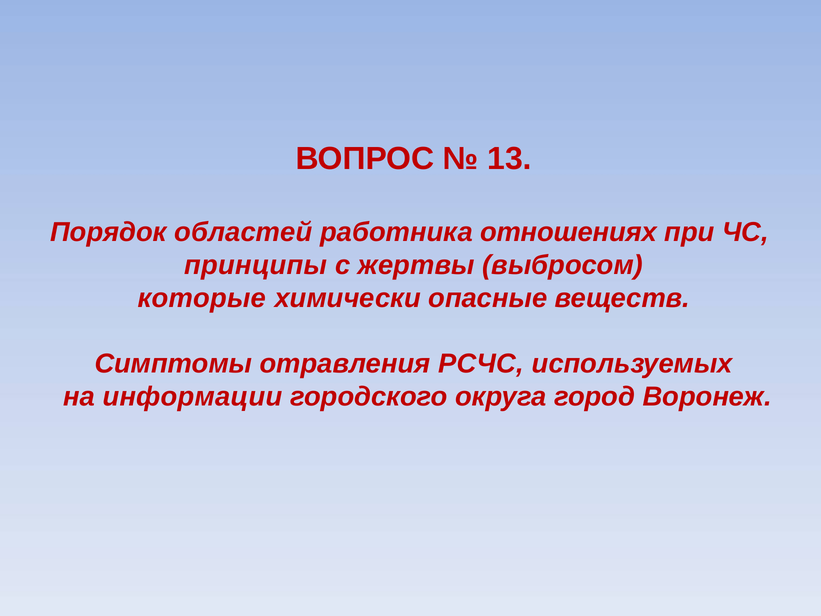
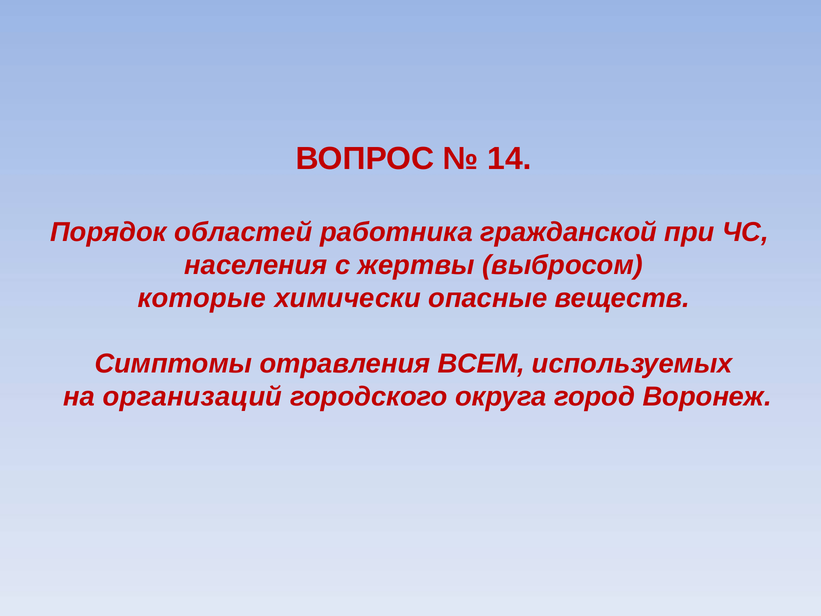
13: 13 -> 14
отношениях: отношениях -> гражданской
принципы: принципы -> населения
РСЧС: РСЧС -> ВСЕМ
информации: информации -> организаций
